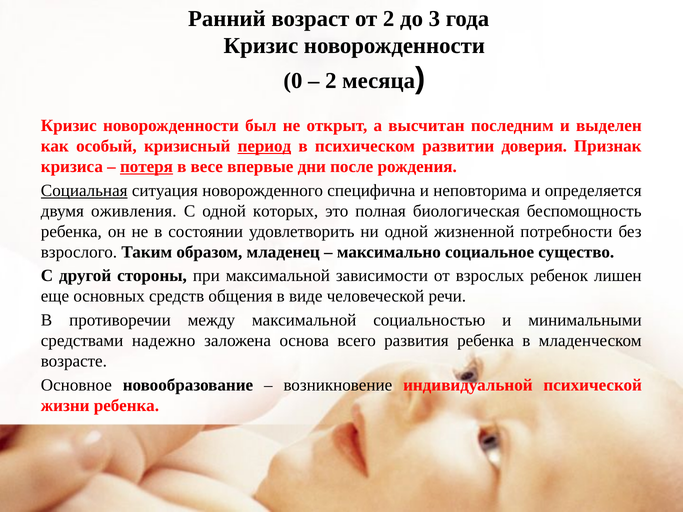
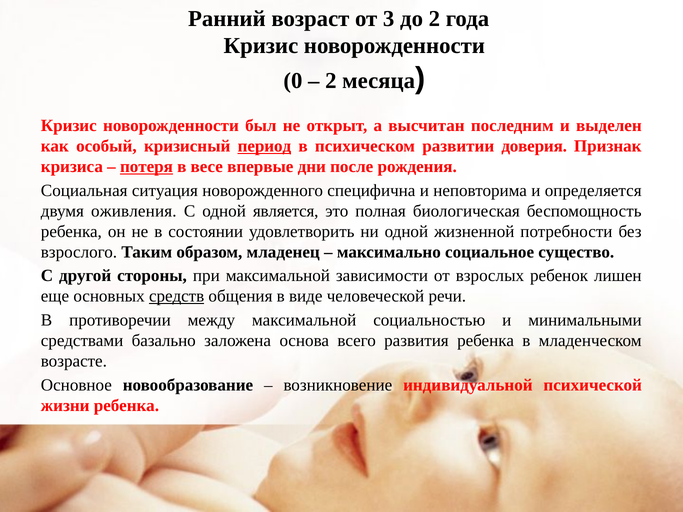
от 2: 2 -> 3
до 3: 3 -> 2
Социальная underline: present -> none
которых: которых -> является
средств underline: none -> present
надежно: надежно -> базально
